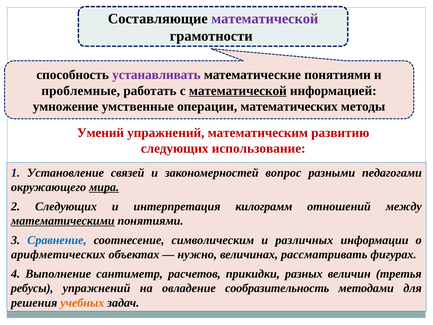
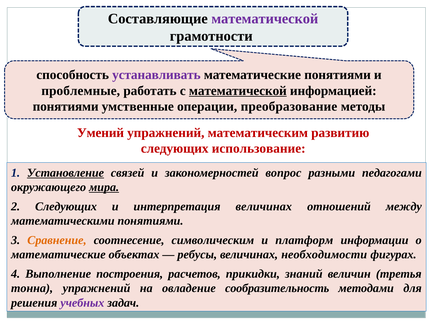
умножение at (66, 106): умножение -> понятиями
математических: математических -> преобразование
Установление underline: none -> present
интерпретация килограмм: килограмм -> величинах
математическими underline: present -> none
Сравнение colour: blue -> orange
различных: различных -> платформ
арифметических at (58, 254): арифметических -> математические
нужно: нужно -> ребусы
рассматривать: рассматривать -> необходимости
сантиметр: сантиметр -> построения
разных: разных -> знаний
ребусы: ребусы -> тонна
учебных colour: orange -> purple
